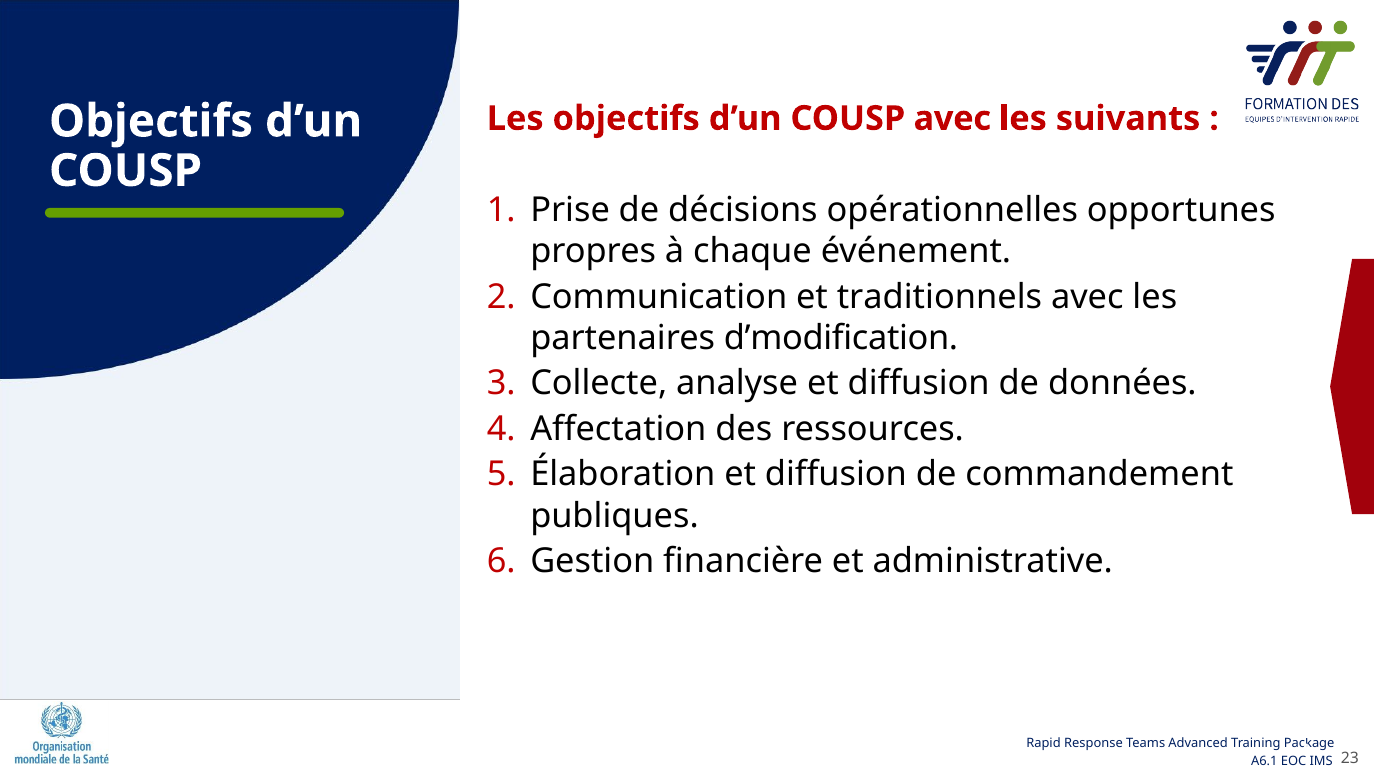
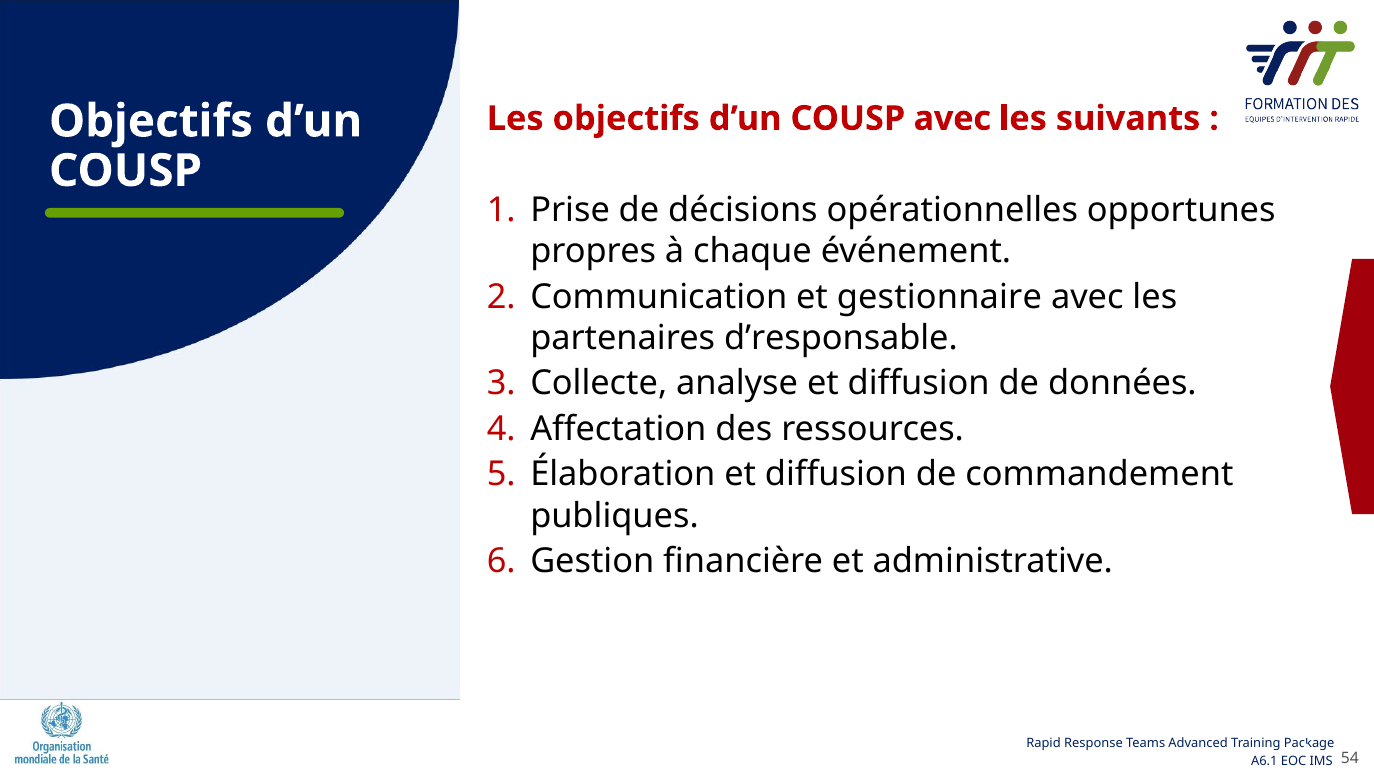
traditionnels: traditionnels -> gestionnaire
d’modification: d’modification -> d’responsable
23: 23 -> 54
